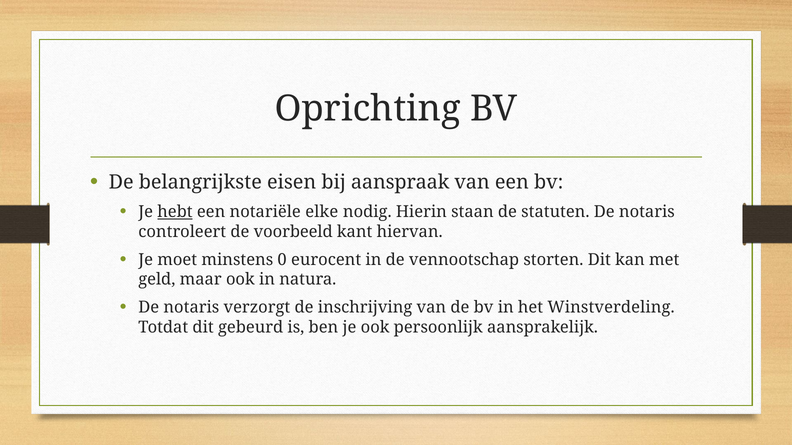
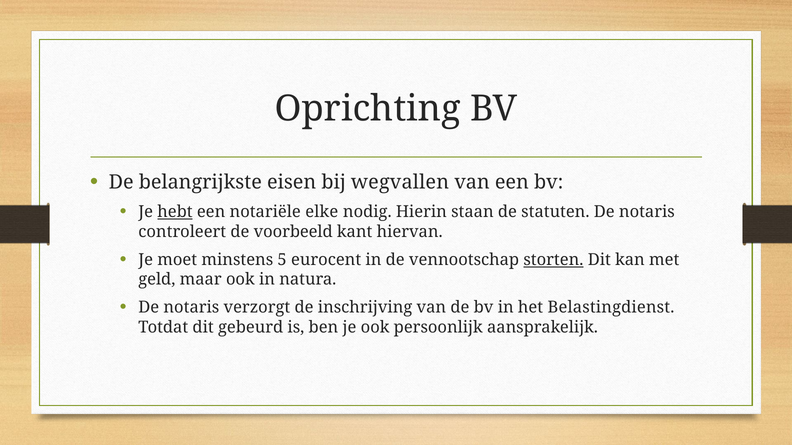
aanspraak: aanspraak -> wegvallen
0: 0 -> 5
storten underline: none -> present
Winstverdeling: Winstverdeling -> Belastingdienst
